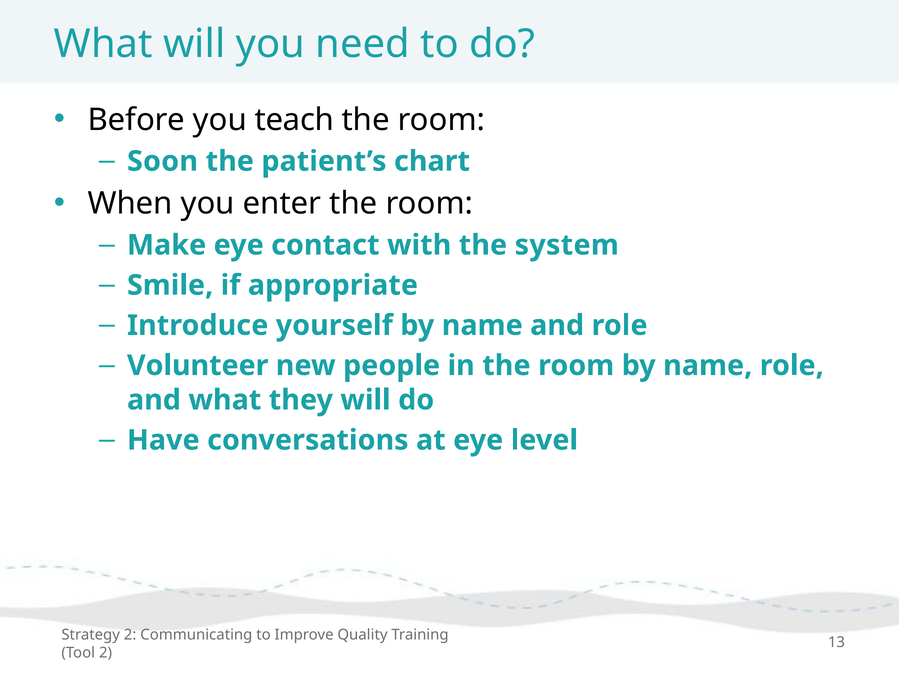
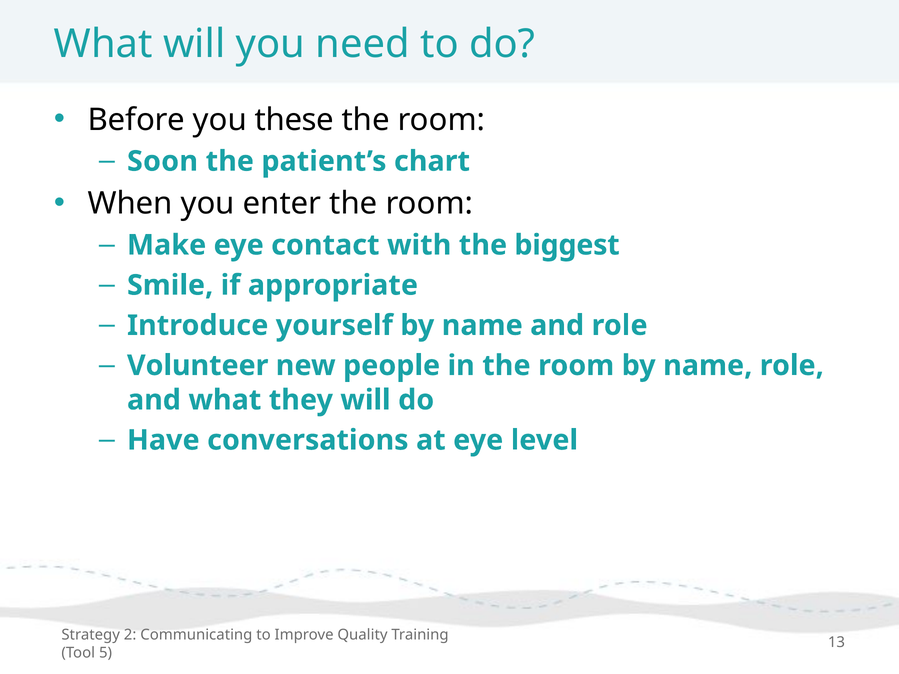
teach: teach -> these
system: system -> biggest
Tool 2: 2 -> 5
